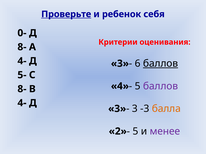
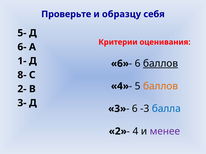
Проверьте underline: present -> none
ребенок: ребенок -> образцу
0-: 0- -> 5-
8- at (22, 47): 8- -> 6-
4- at (22, 61): 4- -> 1-
3 at (120, 64): 3 -> 6
5-: 5- -> 8-
баллов at (161, 86) colour: purple -> orange
8- at (22, 89): 8- -> 2-
4- at (22, 103): 4- -> 3-
3 at (135, 109): 3 -> 6
балла colour: orange -> blue
5 at (135, 132): 5 -> 4
